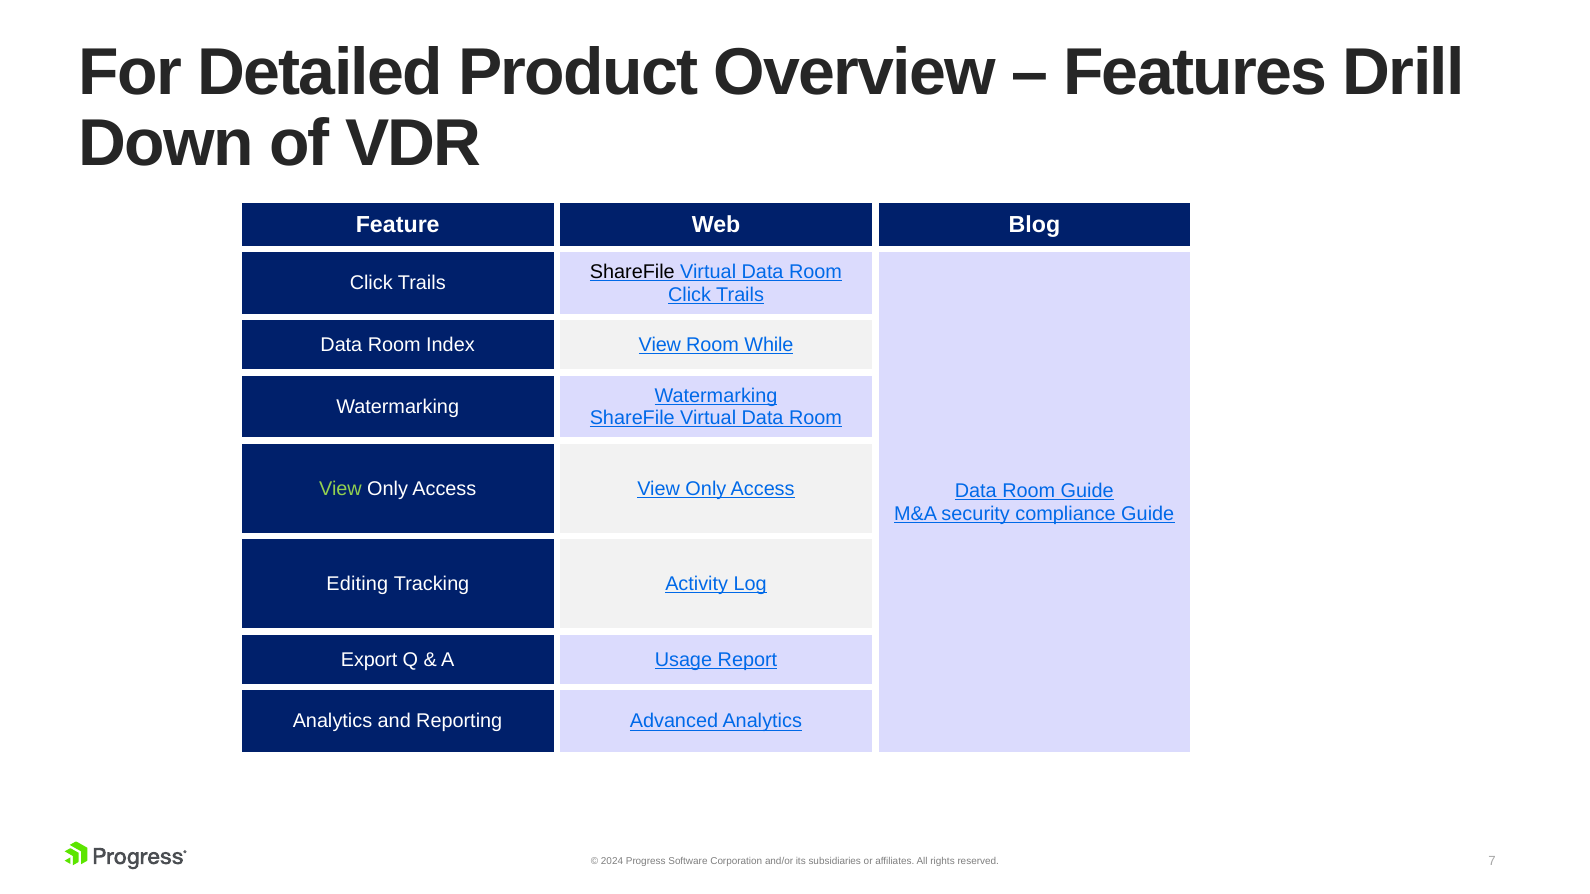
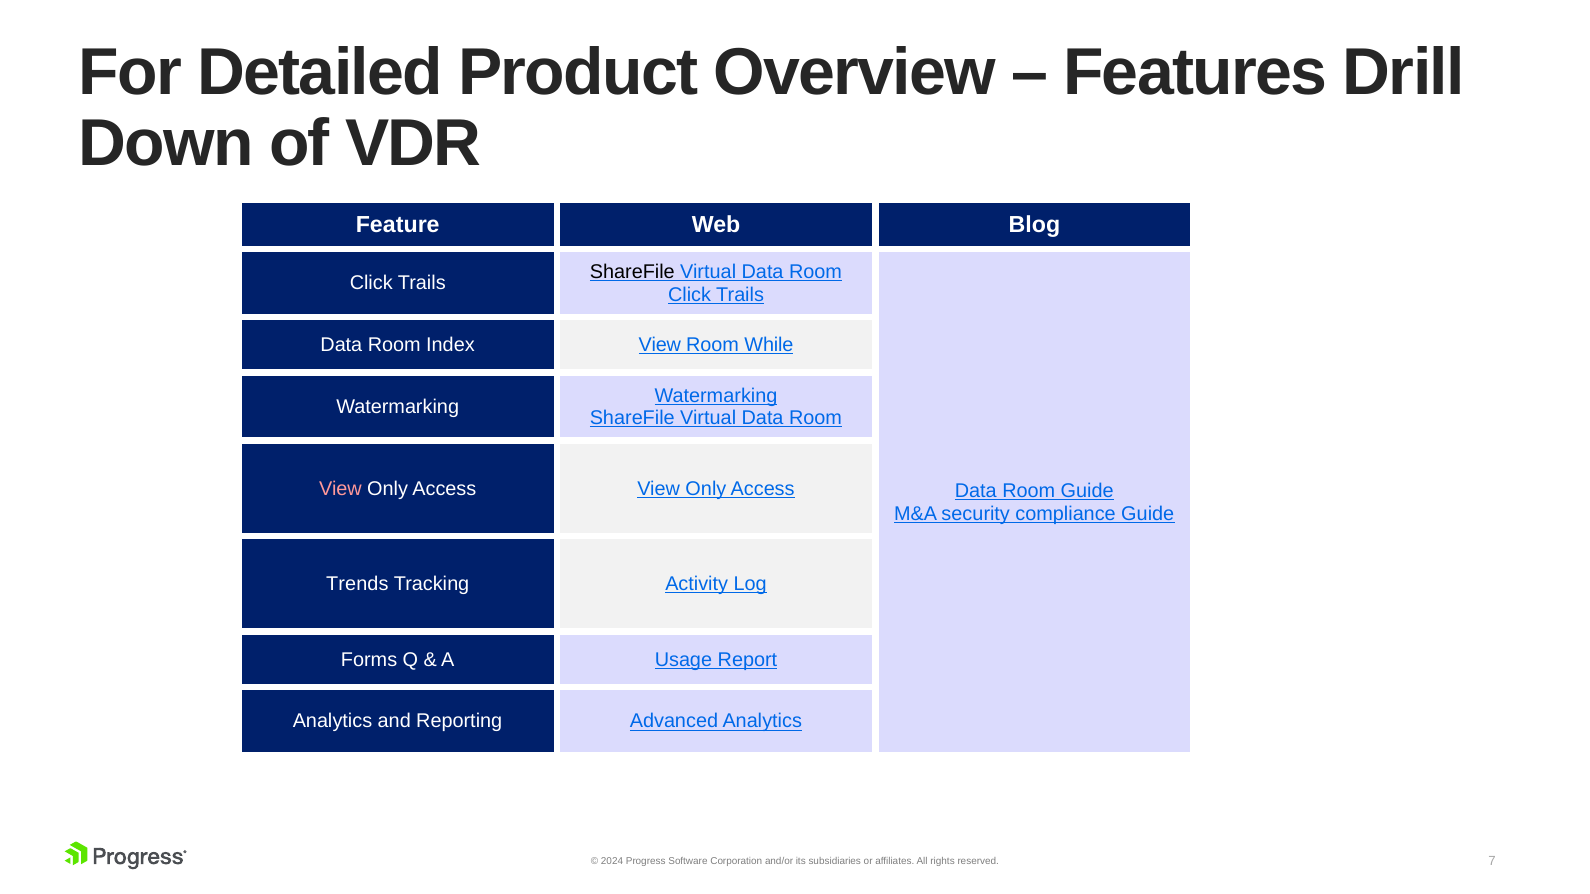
View at (340, 489) colour: light green -> pink
Editing: Editing -> Trends
Export: Export -> Forms
